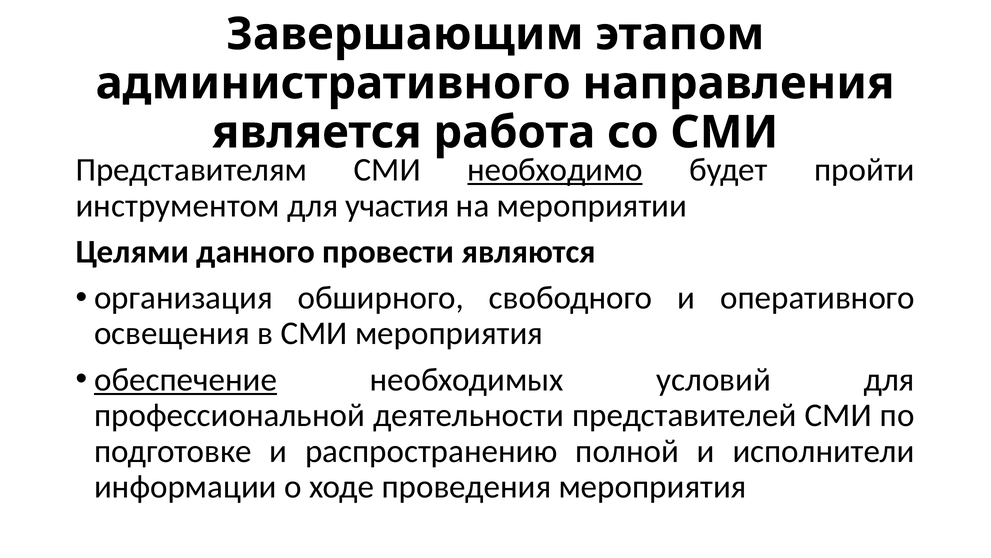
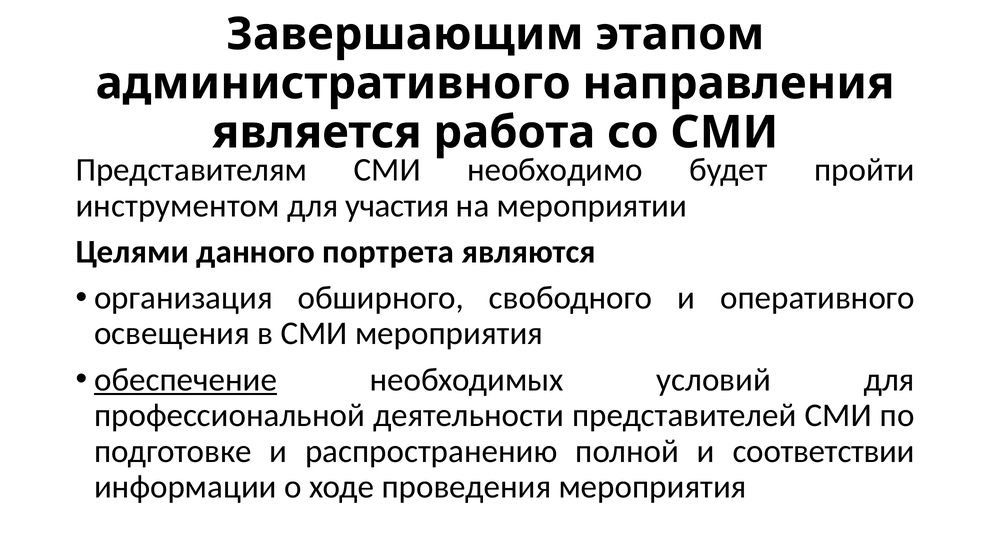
необходимо underline: present -> none
провести: провести -> портрета
исполнители: исполнители -> соответствии
